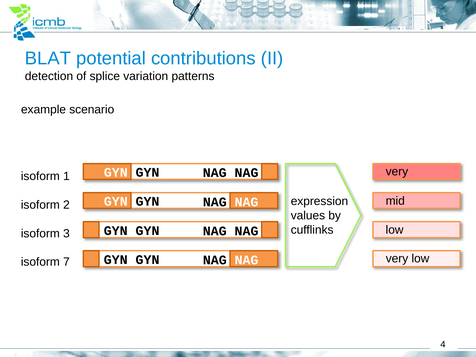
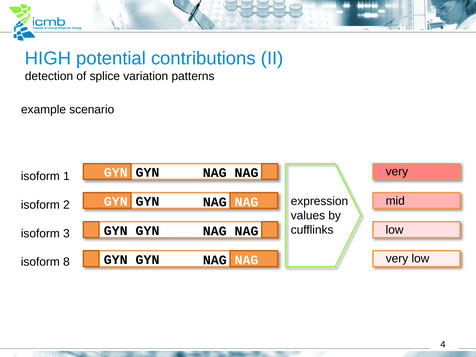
BLAT: BLAT -> HIGH
7: 7 -> 8
